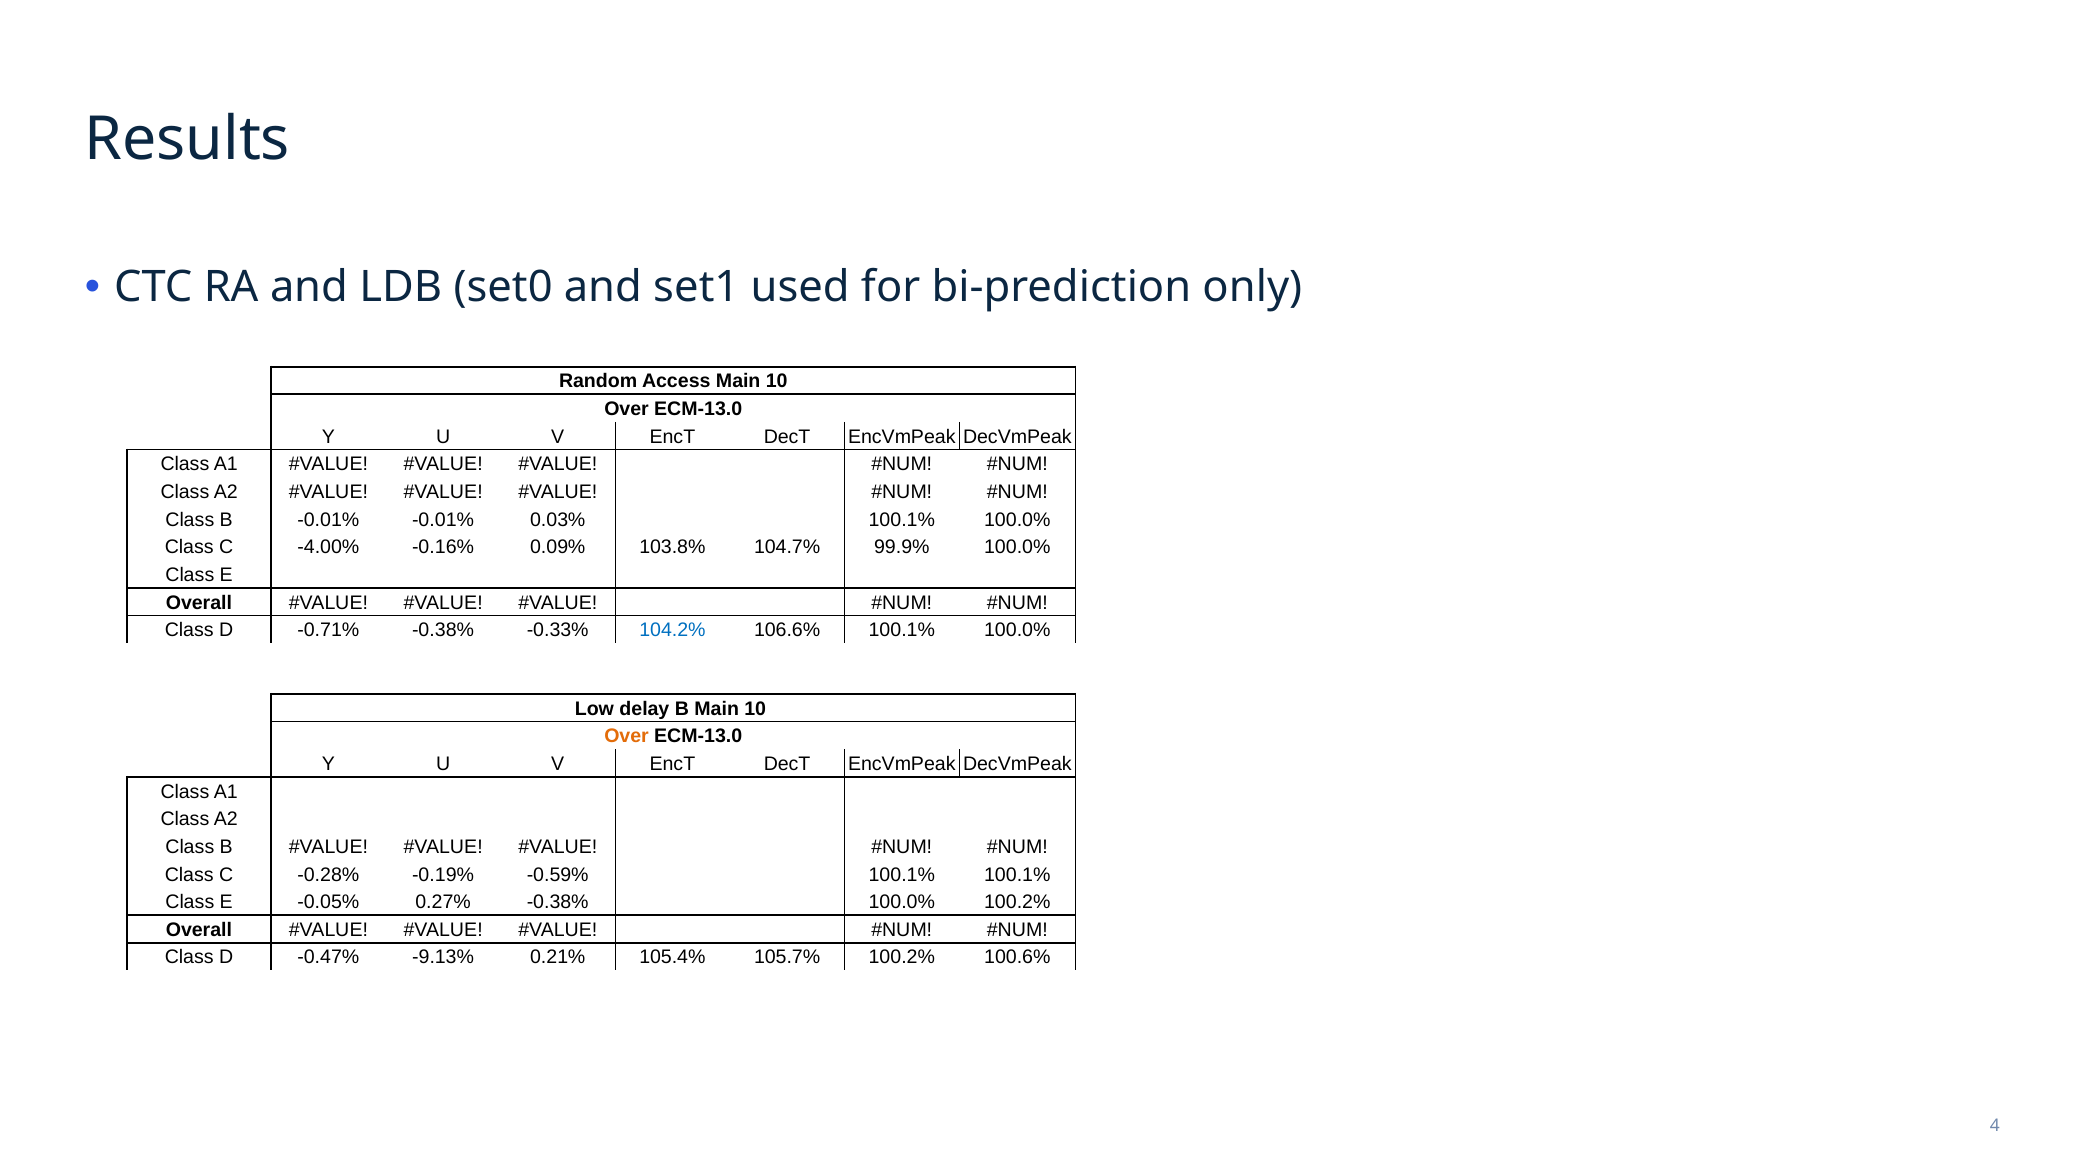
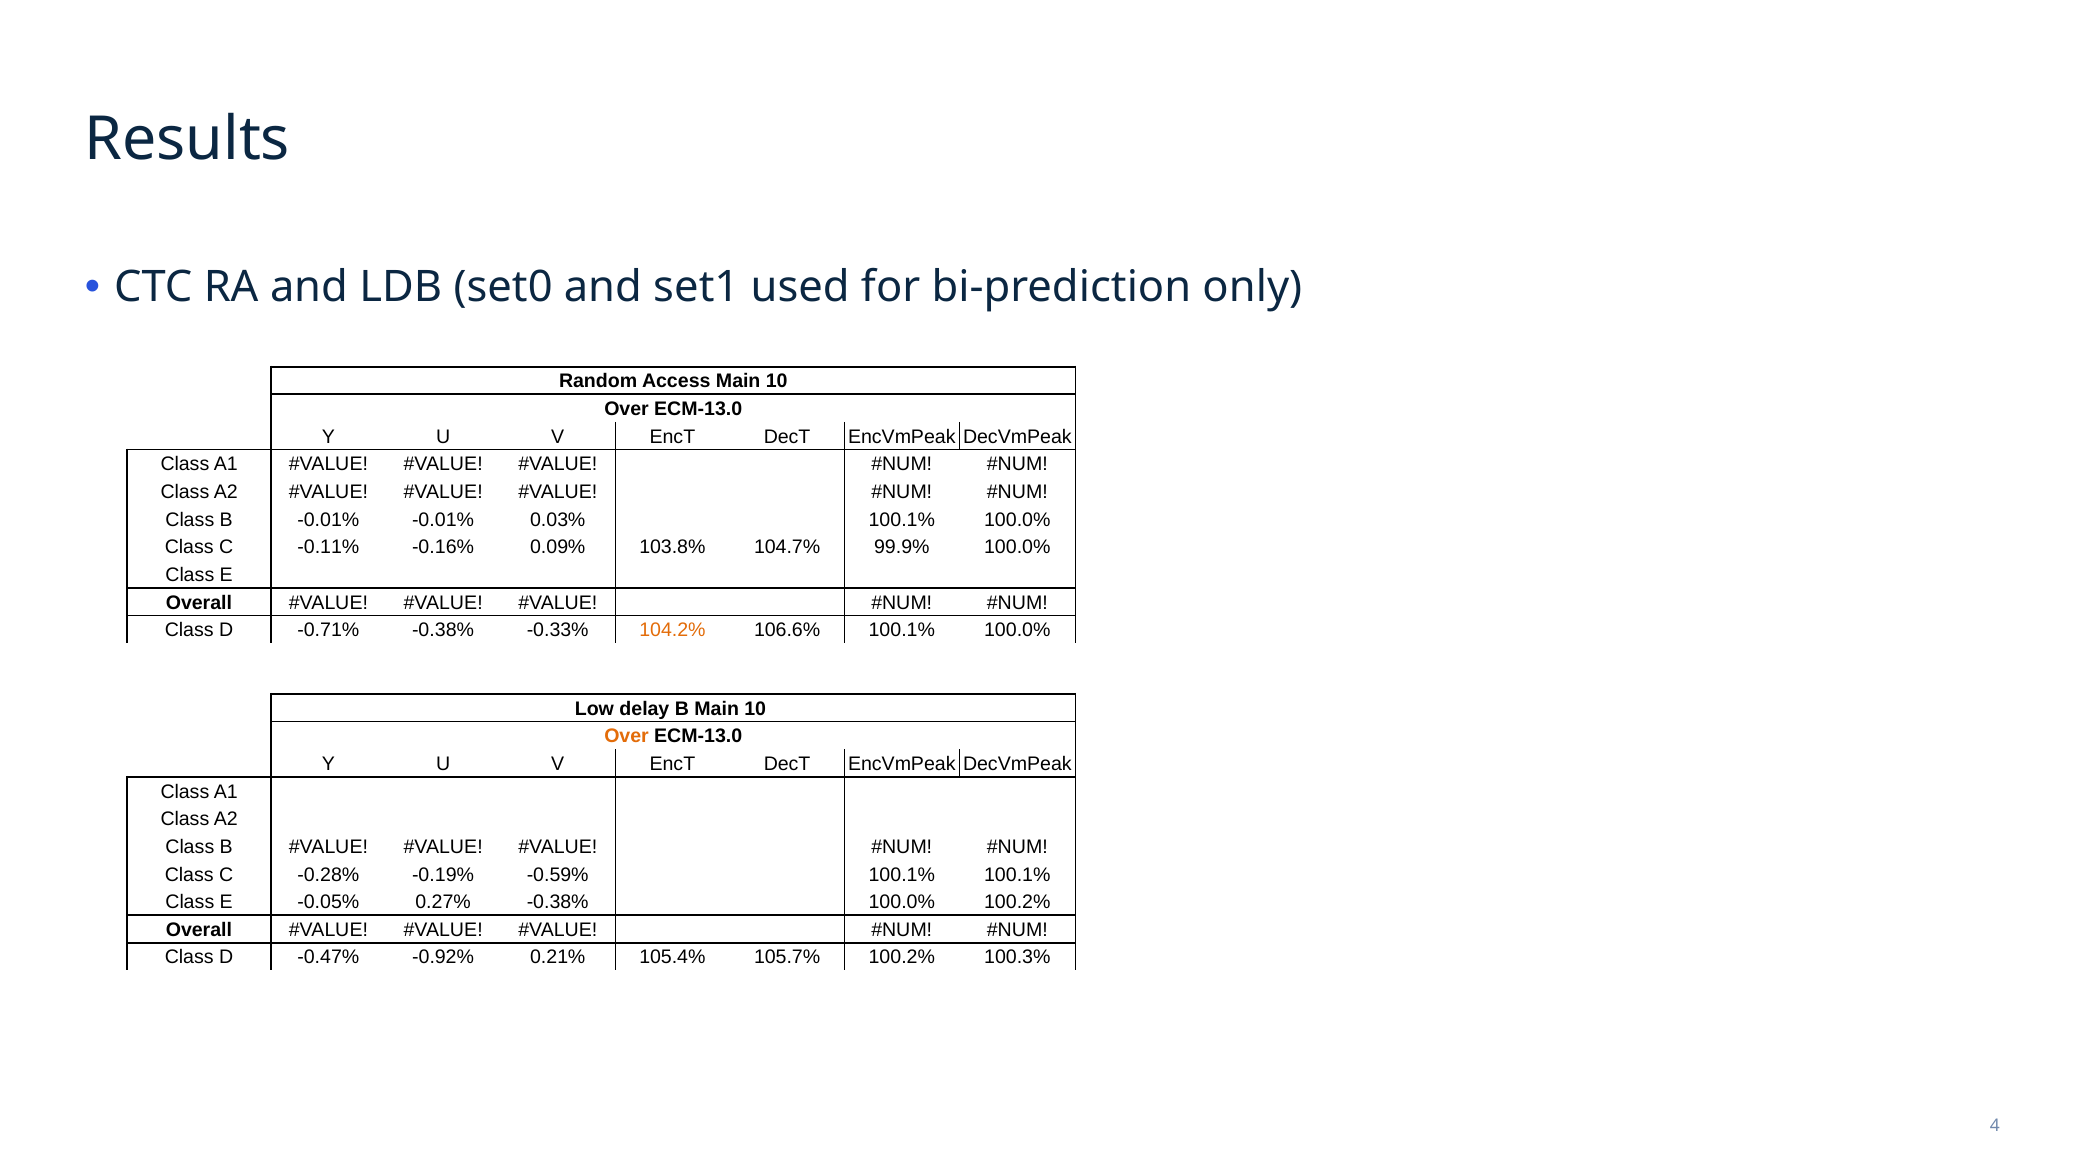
-4.00%: -4.00% -> -0.11%
104.2% colour: blue -> orange
-9.13%: -9.13% -> -0.92%
100.6%: 100.6% -> 100.3%
